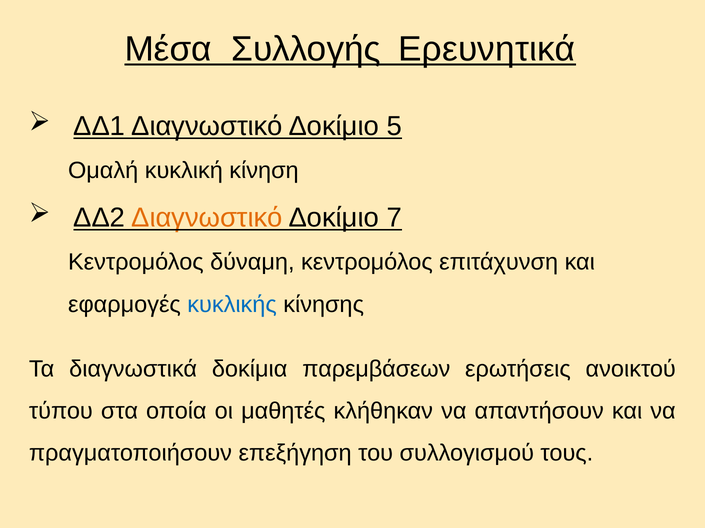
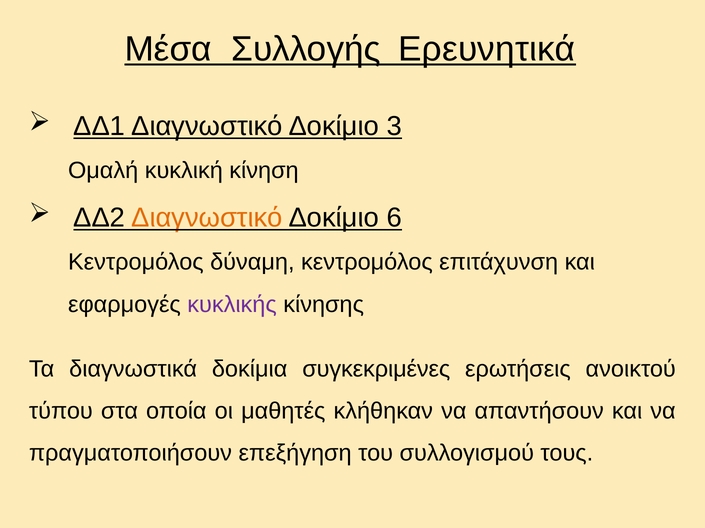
5: 5 -> 3
7: 7 -> 6
κυκλικής colour: blue -> purple
παρεμβάσεων: παρεμβάσεων -> συγκεκριμένες
